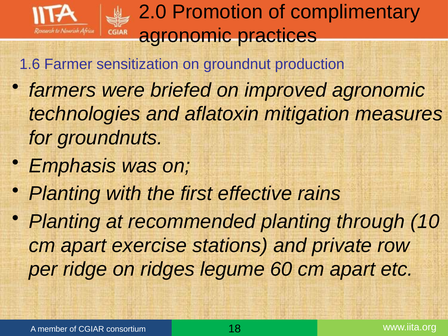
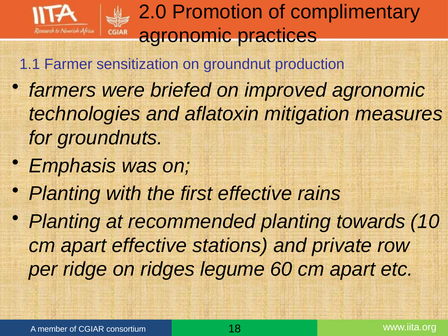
1.6: 1.6 -> 1.1
through: through -> towards
apart exercise: exercise -> effective
